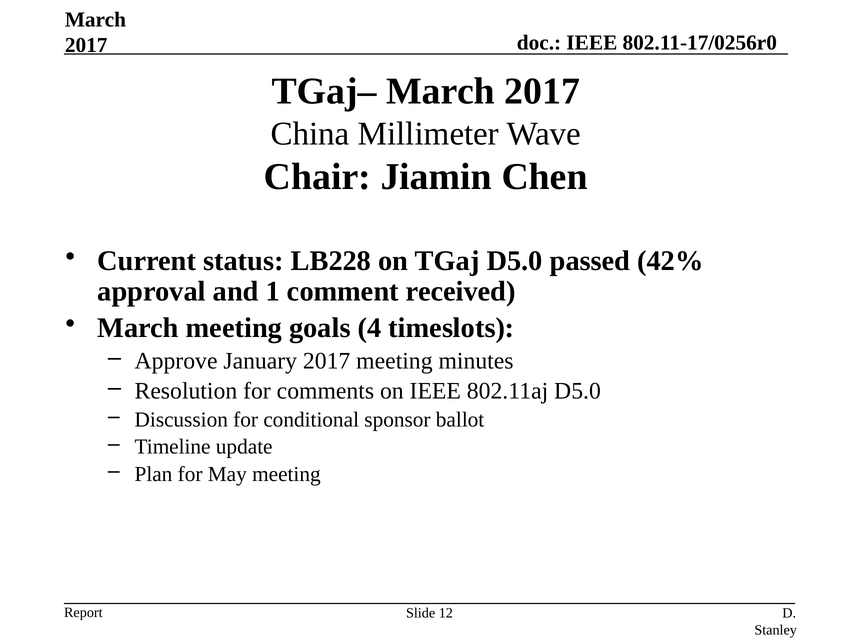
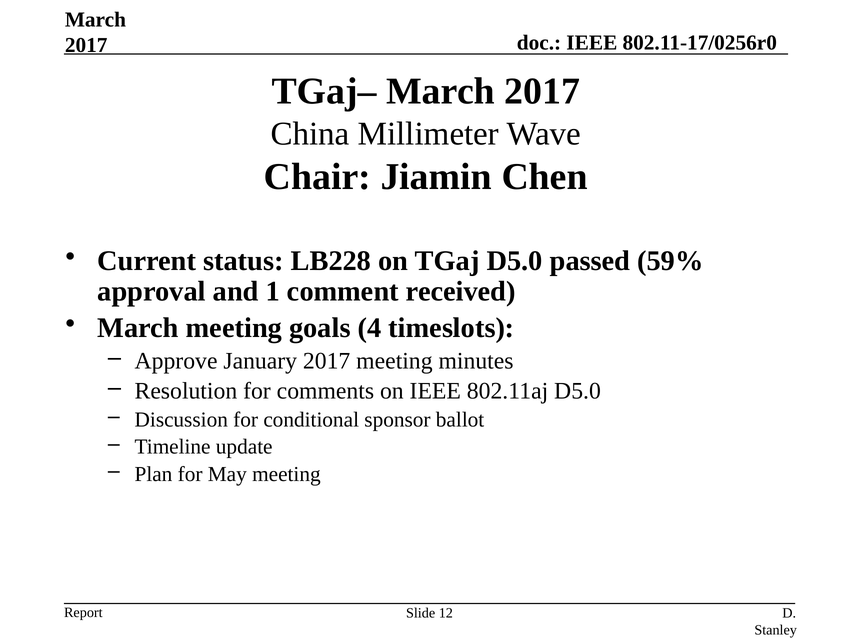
42%: 42% -> 59%
